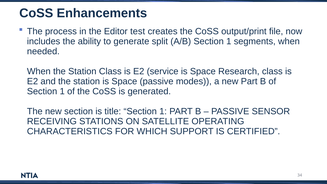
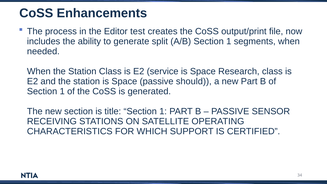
modes: modes -> should
